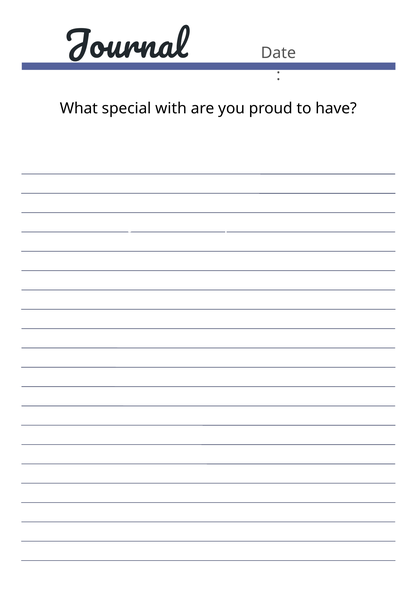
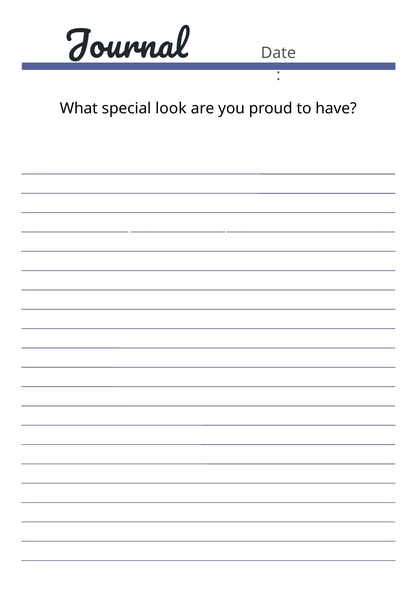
with: with -> look
